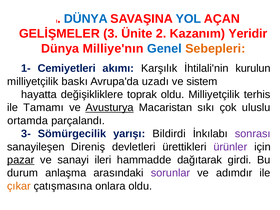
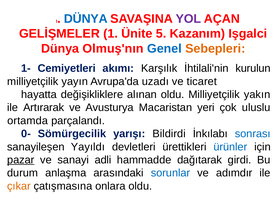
YOL colour: blue -> purple
3: 3 -> 1
2: 2 -> 5
Yeridir: Yeridir -> Işgalci
Milliye'nın: Milliye'nın -> Olmuş'nın
baskı: baskı -> yayın
sistem: sistem -> ticaret
toprak: toprak -> alınan
terhis: terhis -> yakın
Tamamı: Tamamı -> Artırarak
Avusturya underline: present -> none
sıkı: sıkı -> yeri
3-: 3- -> 0-
sonrası colour: purple -> blue
Direniş: Direniş -> Yayıldı
ürünler colour: purple -> blue
ileri: ileri -> adli
sorunlar colour: purple -> blue
